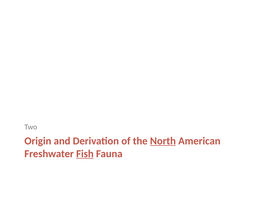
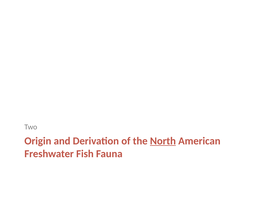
Fish underline: present -> none
